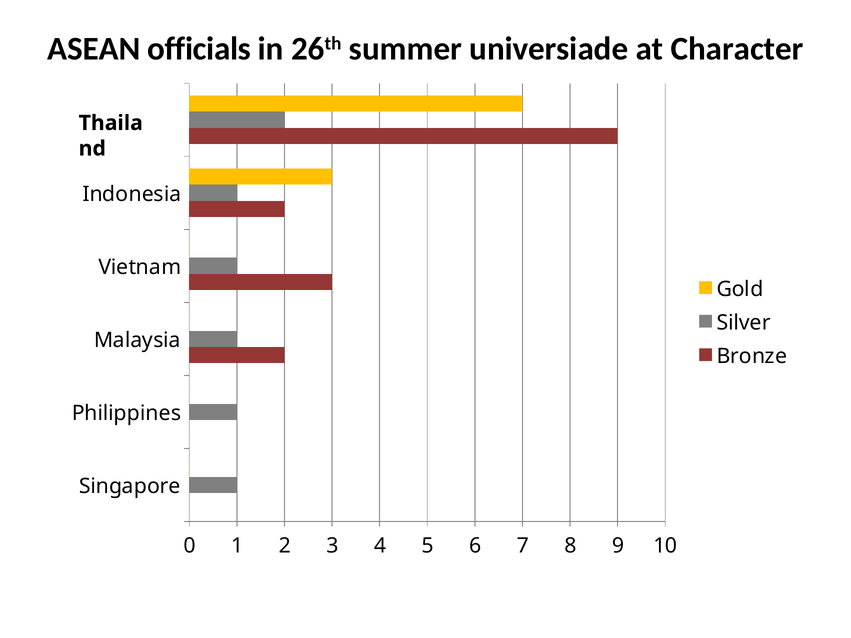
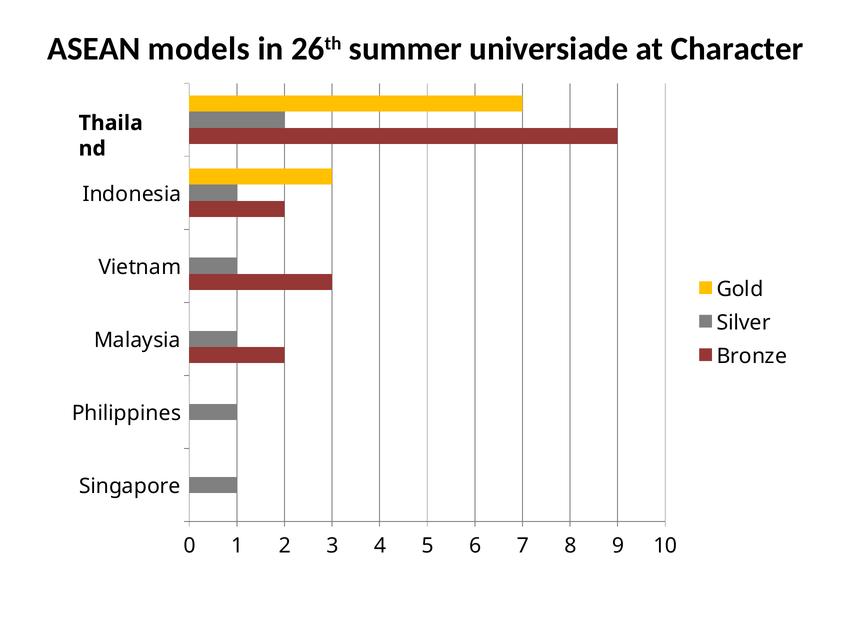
officials: officials -> models
